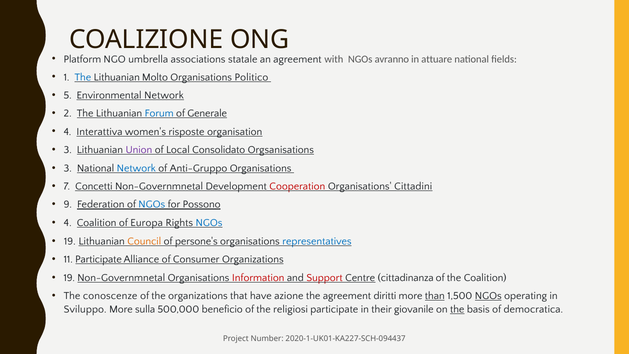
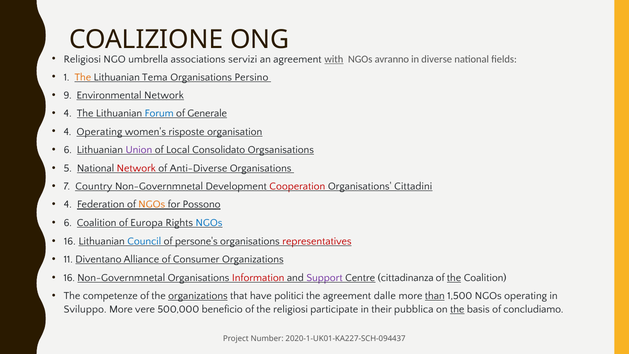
Platform at (82, 59): Platform -> Religiosi
statale: statale -> servizi
with underline: none -> present
attuare: attuare -> diverse
The at (83, 77) colour: blue -> orange
Molto: Molto -> Tema
Politico: Politico -> Persino
5: 5 -> 9
2 at (68, 113): 2 -> 4
4 Interattiva: Interattiva -> Operating
3 at (68, 150): 3 -> 6
3 at (68, 168): 3 -> 5
Network at (136, 168) colour: blue -> red
Anti-Gruppo: Anti-Gruppo -> Anti-Diverse
Concetti: Concetti -> Country
9 at (68, 204): 9 -> 4
NGOs at (152, 204) colour: blue -> orange
4 at (68, 223): 4 -> 6
19 at (70, 241): 19 -> 16
Council colour: orange -> blue
representatives colour: blue -> red
11 Participate: Participate -> Diventano
19 at (69, 278): 19 -> 16
Support colour: red -> purple
the at (454, 278) underline: none -> present
conoscenze: conoscenze -> competenze
organizations at (198, 296) underline: none -> present
azione: azione -> politici
diritti: diritti -> dalle
NGOs at (488, 296) underline: present -> none
sulla: sulla -> vere
giovanile: giovanile -> pubblica
democratica: democratica -> concludiamo
